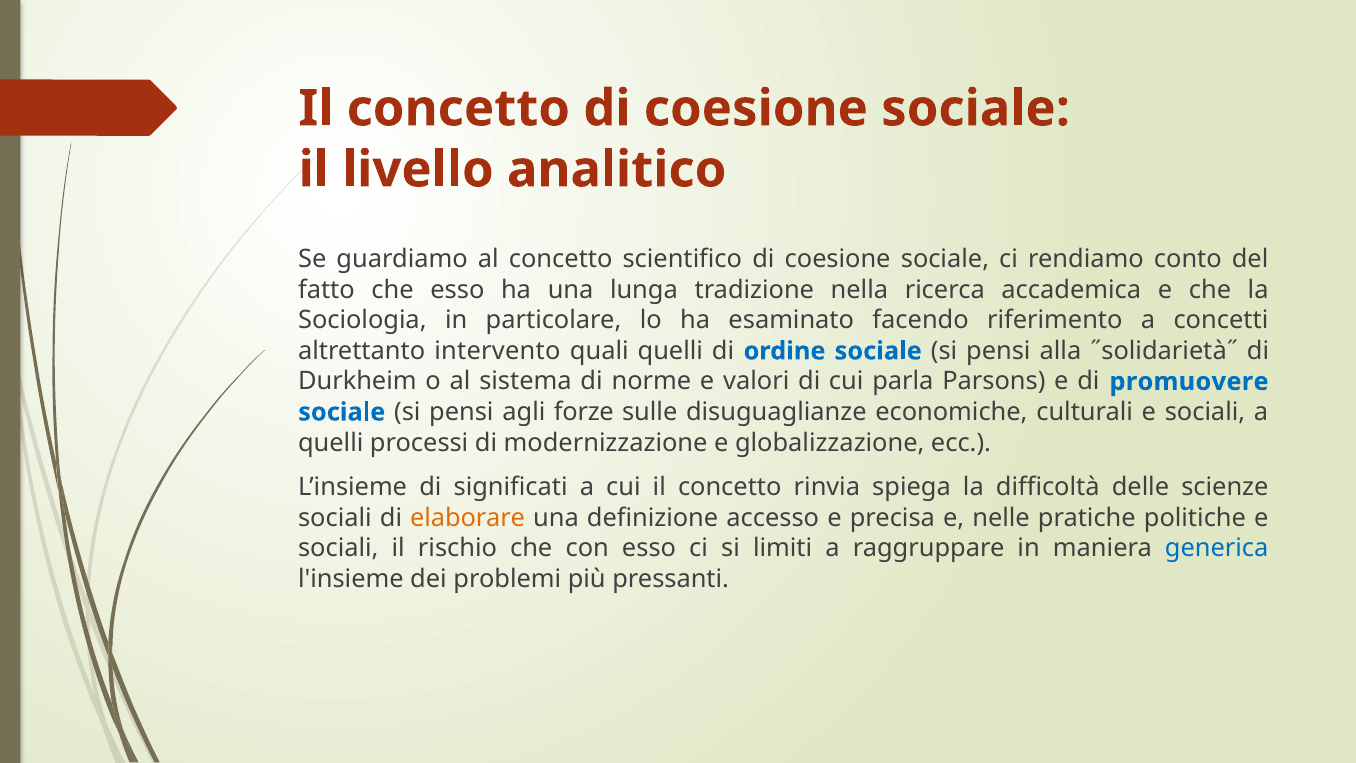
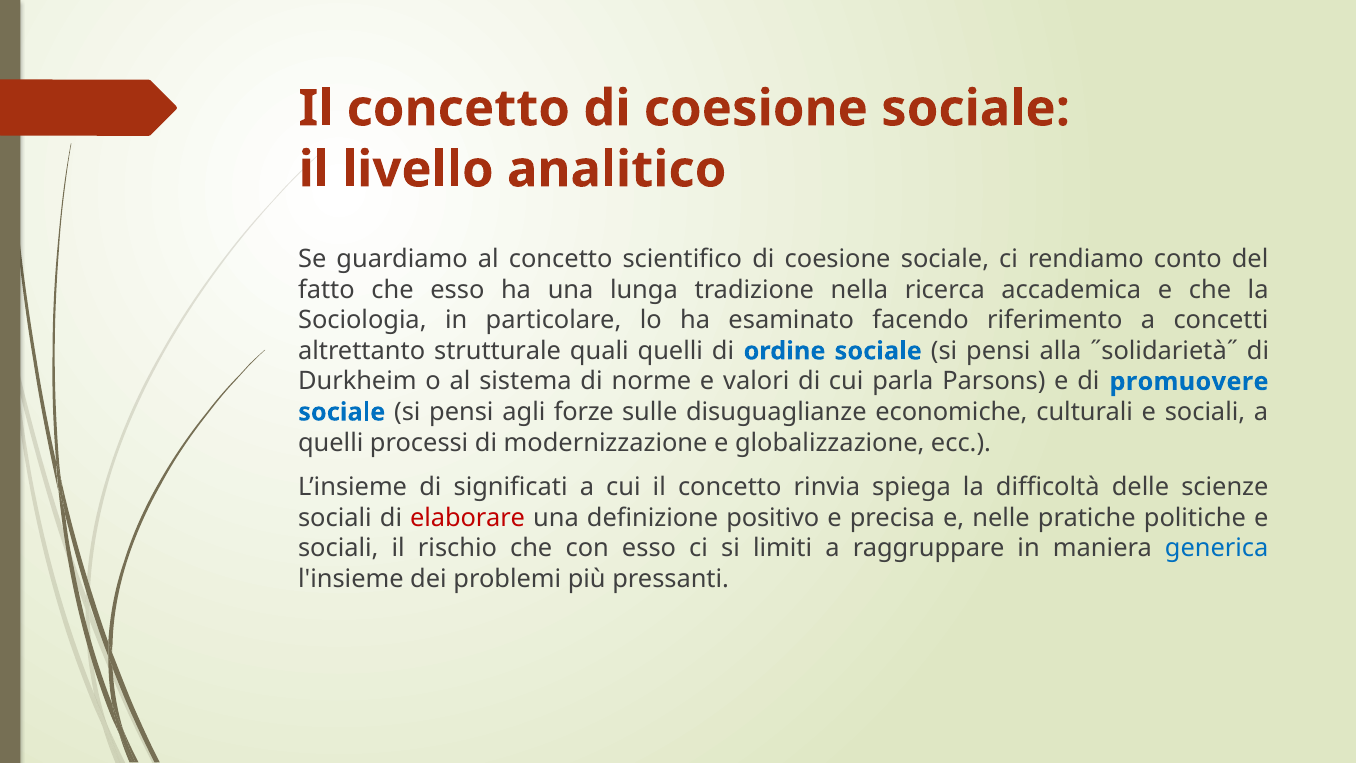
intervento: intervento -> strutturale
elaborare colour: orange -> red
accesso: accesso -> positivo
